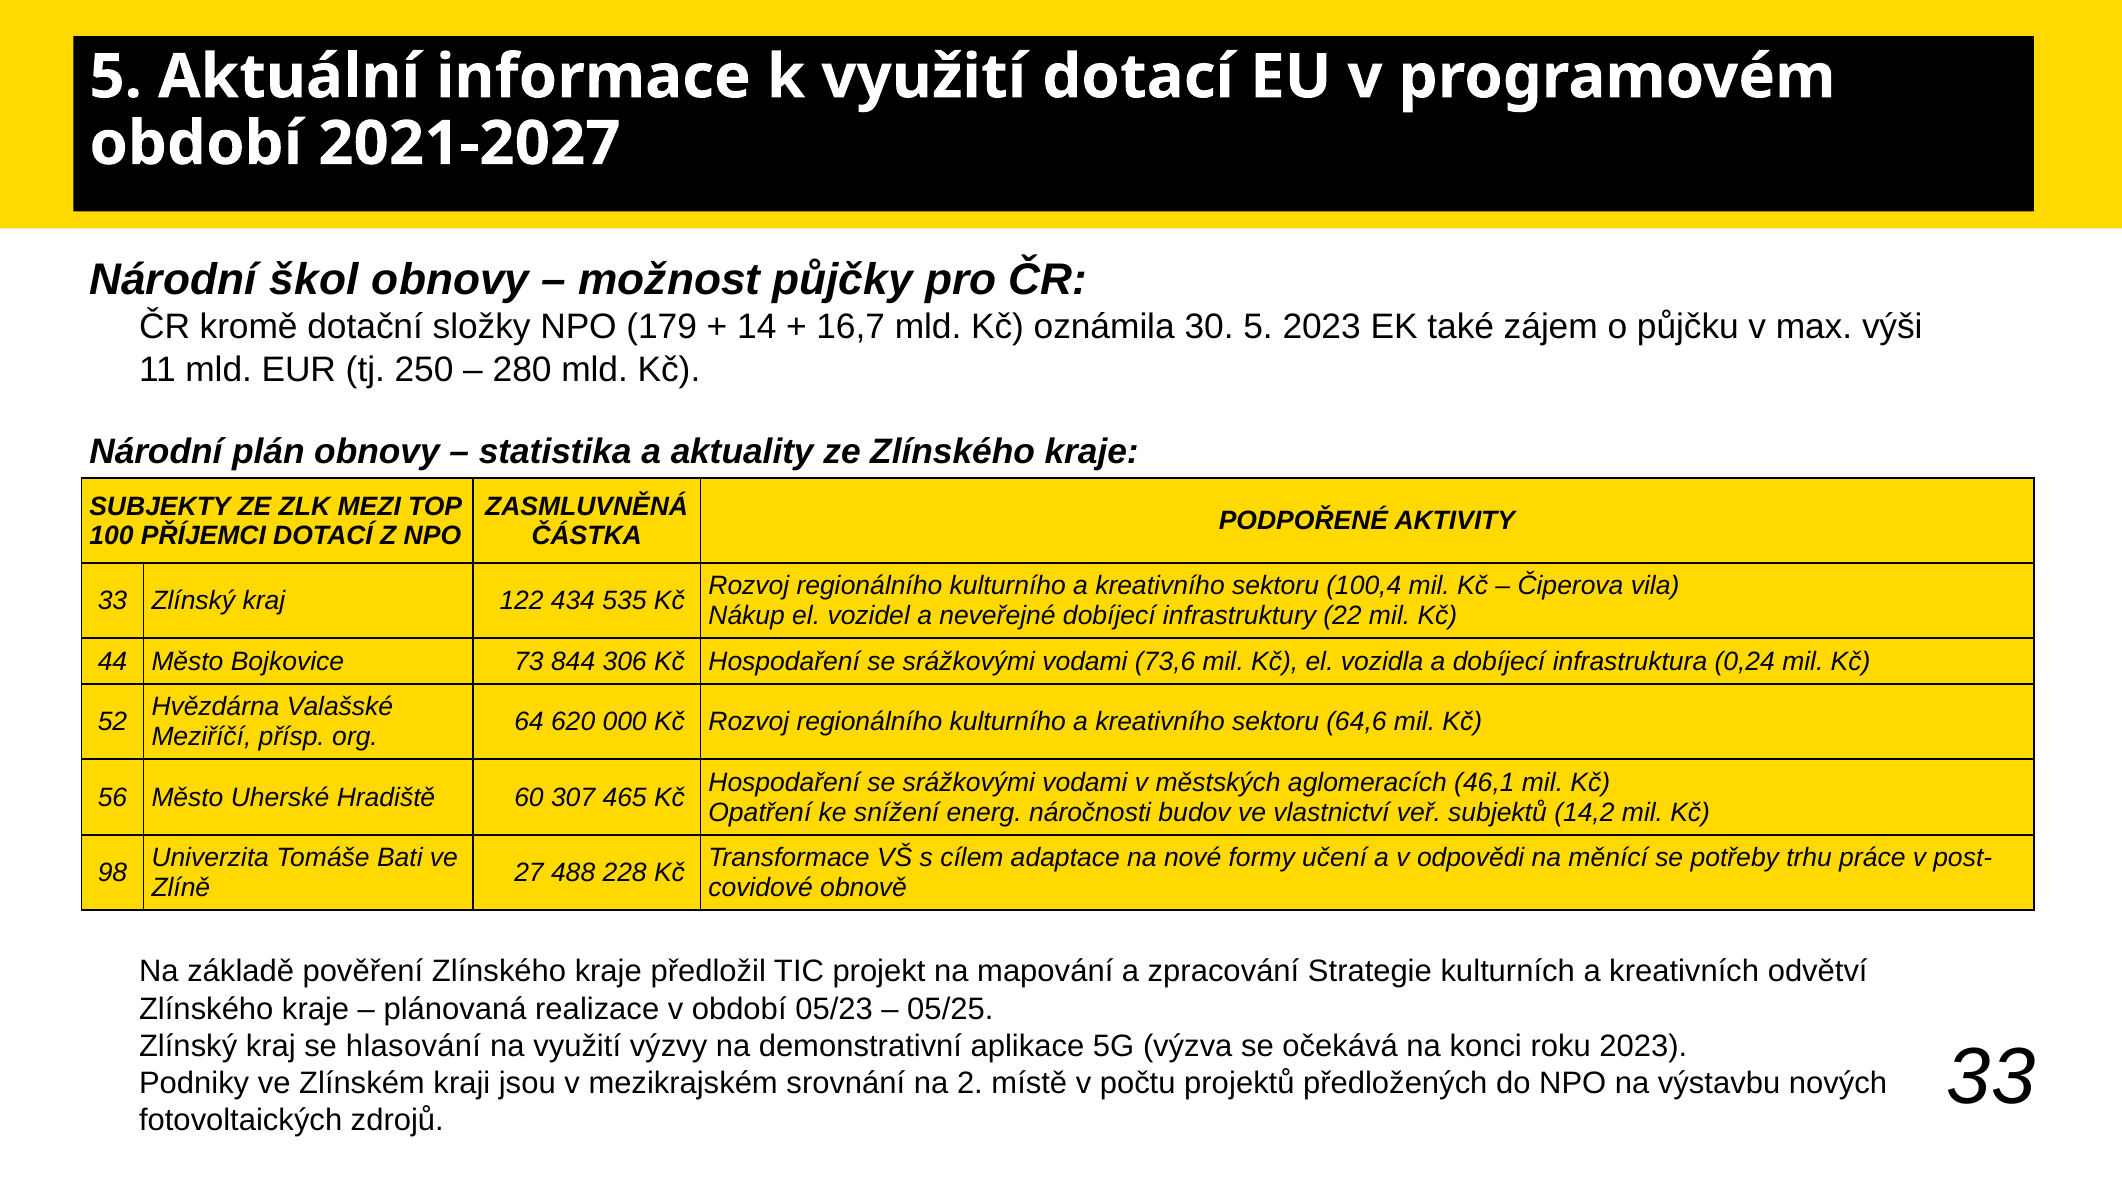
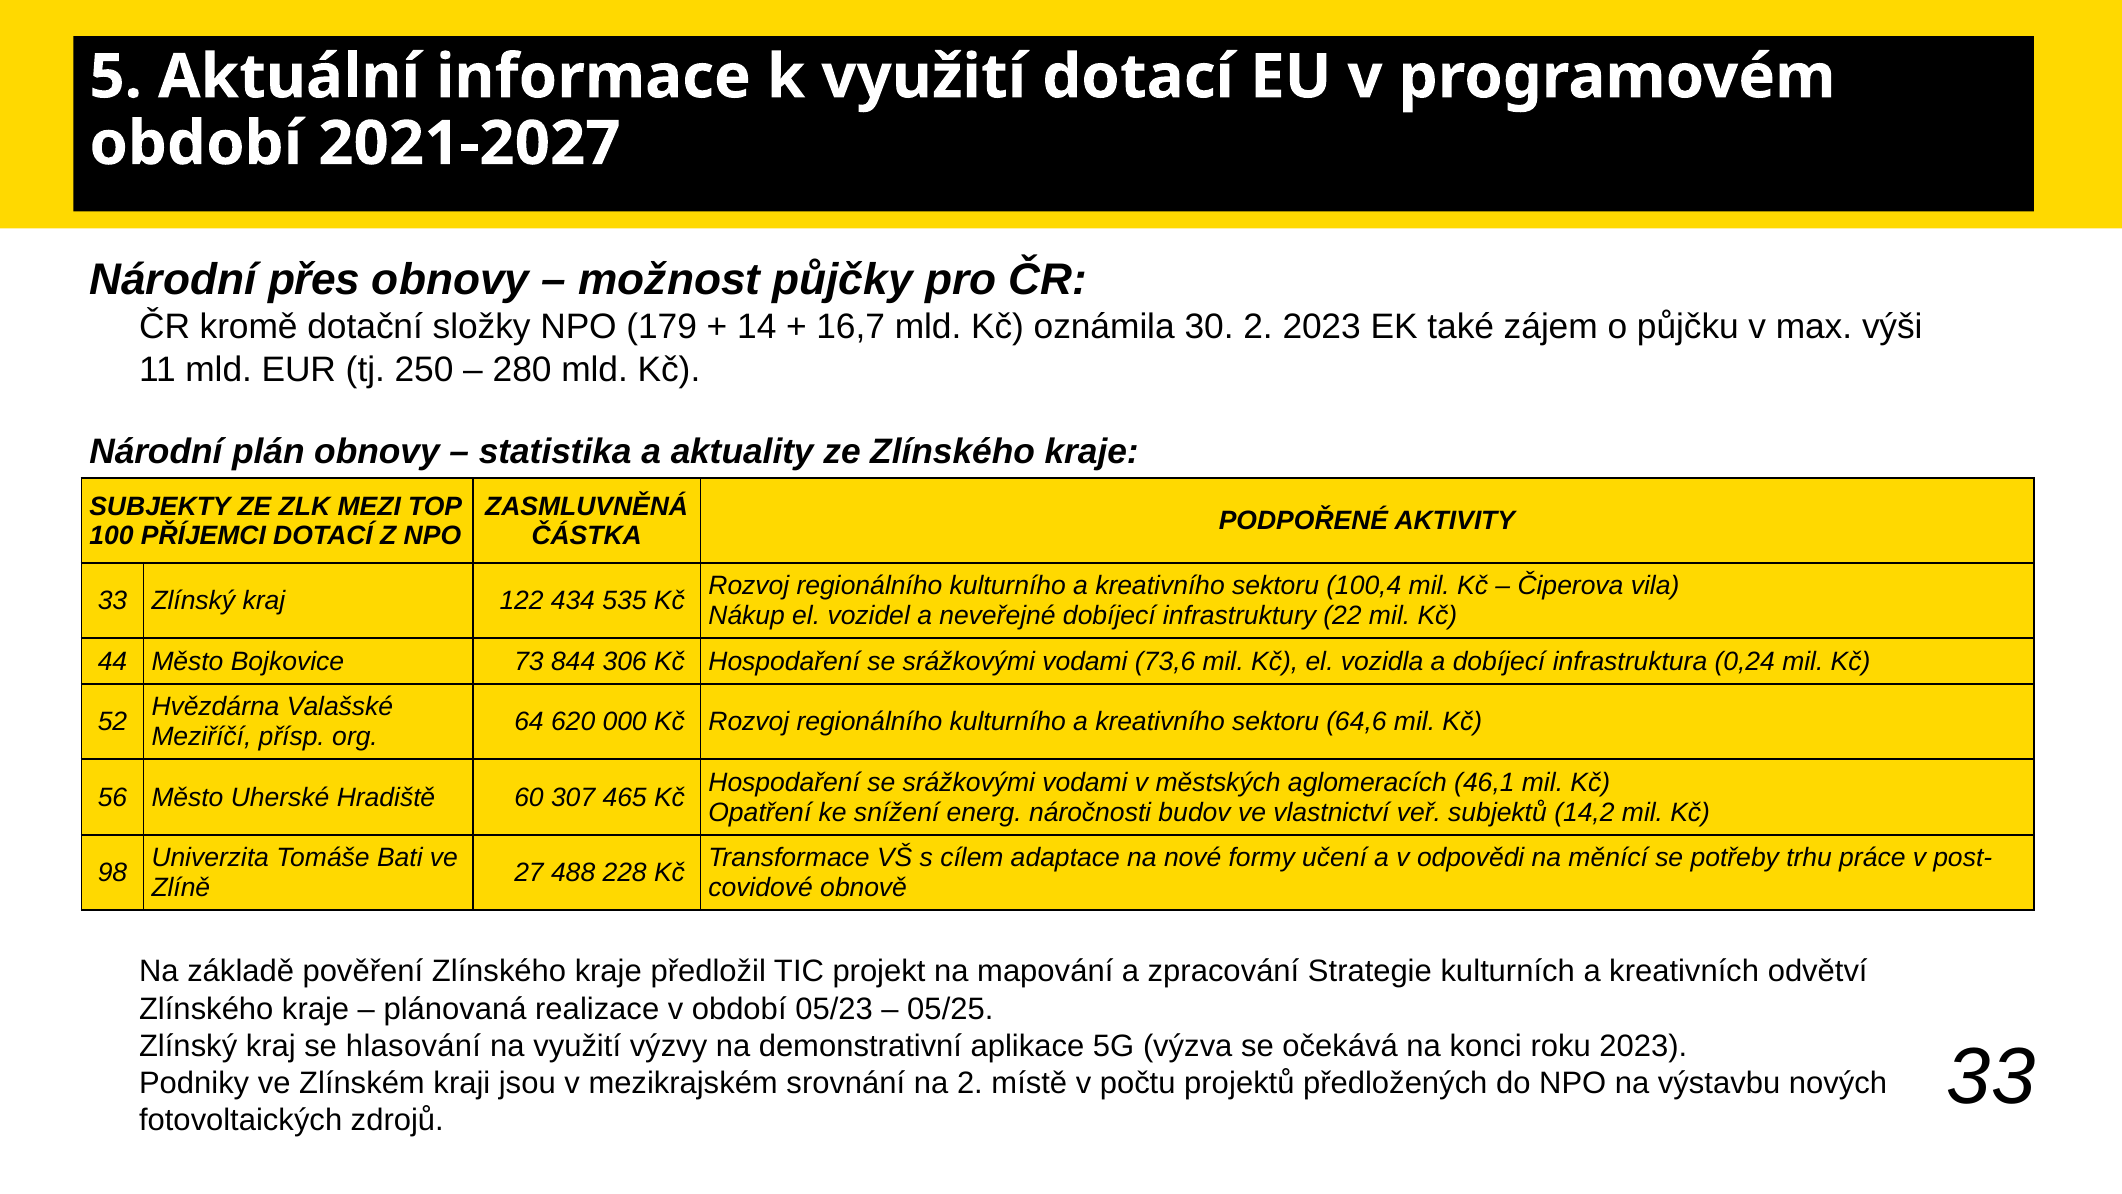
škol: škol -> přes
30 5: 5 -> 2
